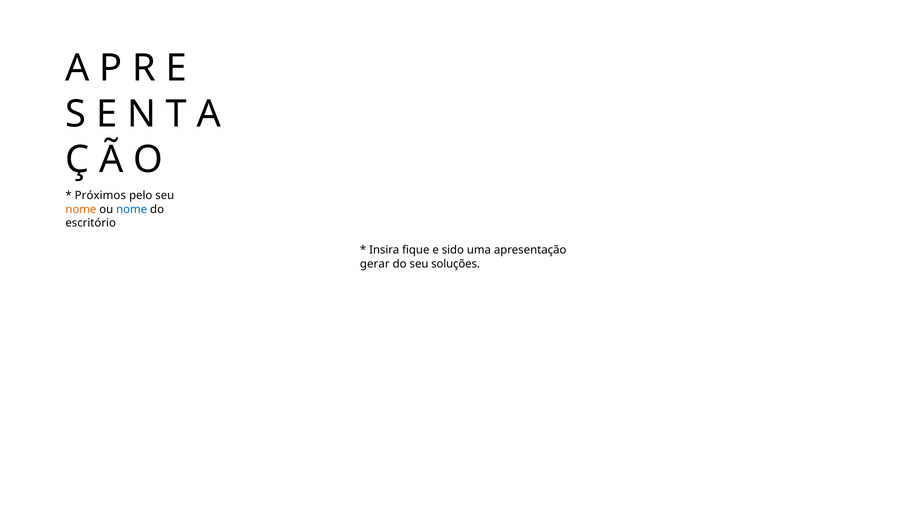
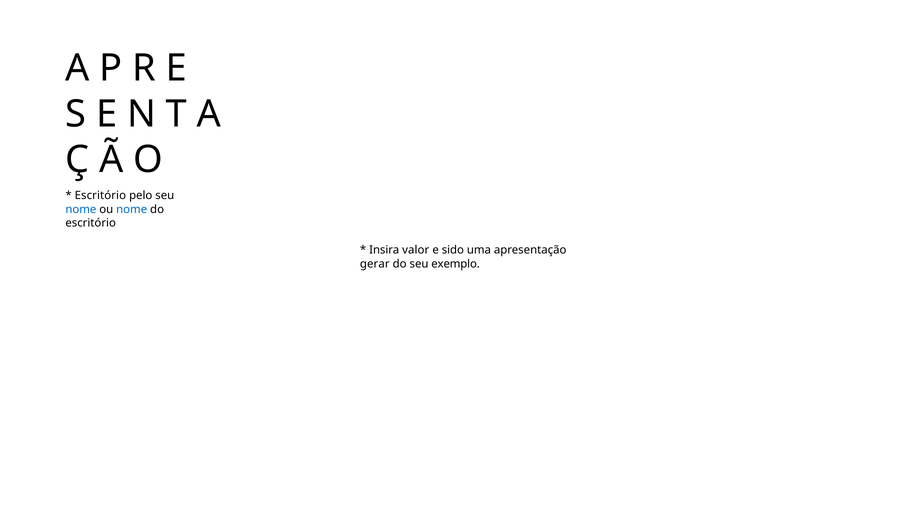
Próximos at (100, 196): Próximos -> Escritório
nome at (81, 209) colour: orange -> blue
fique: fique -> valor
soluções: soluções -> exemplo
